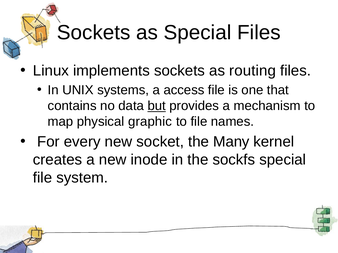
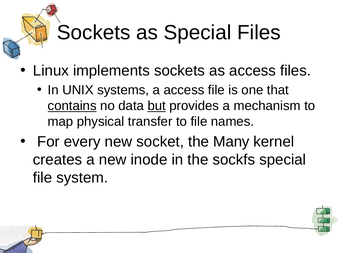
as routing: routing -> access
contains underline: none -> present
graphic: graphic -> transfer
